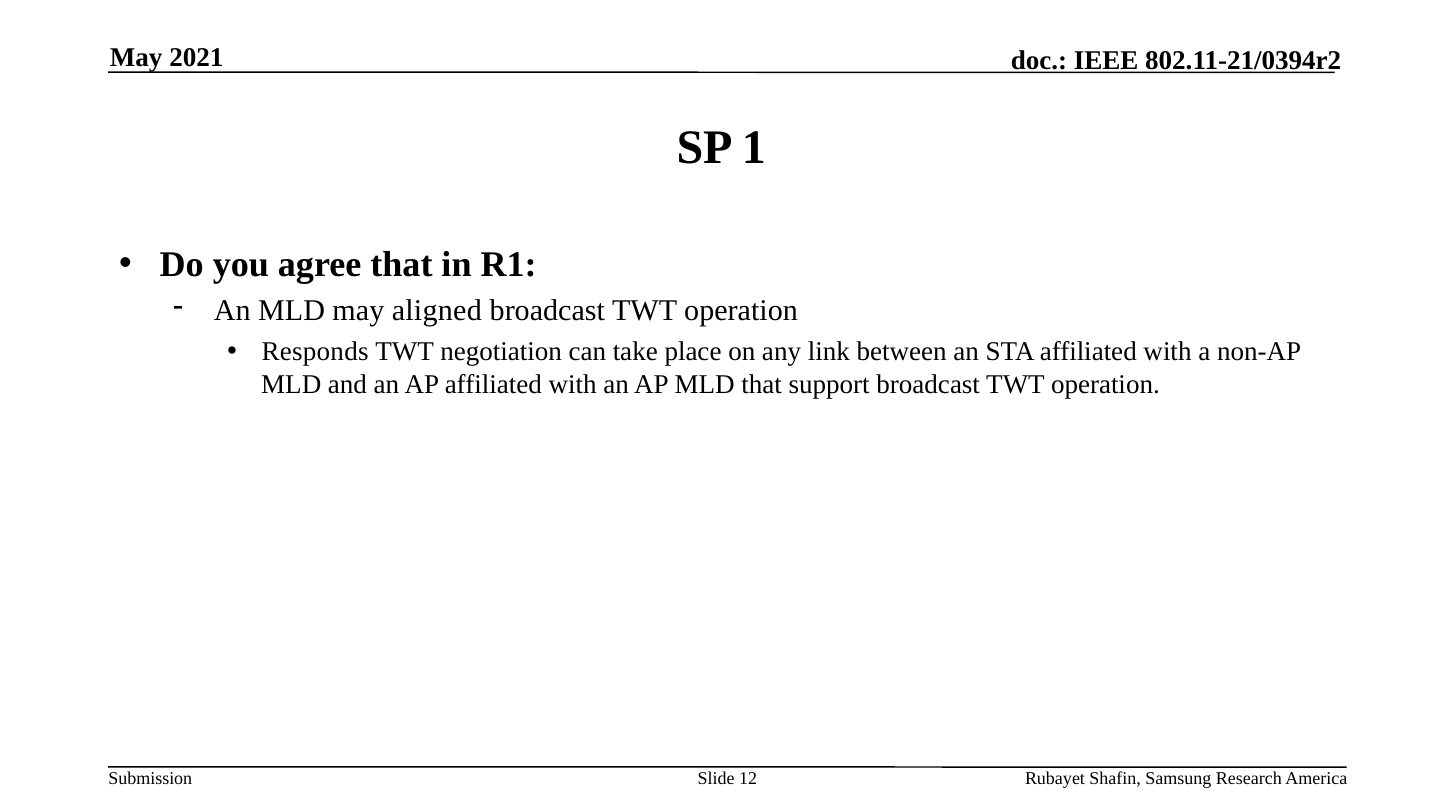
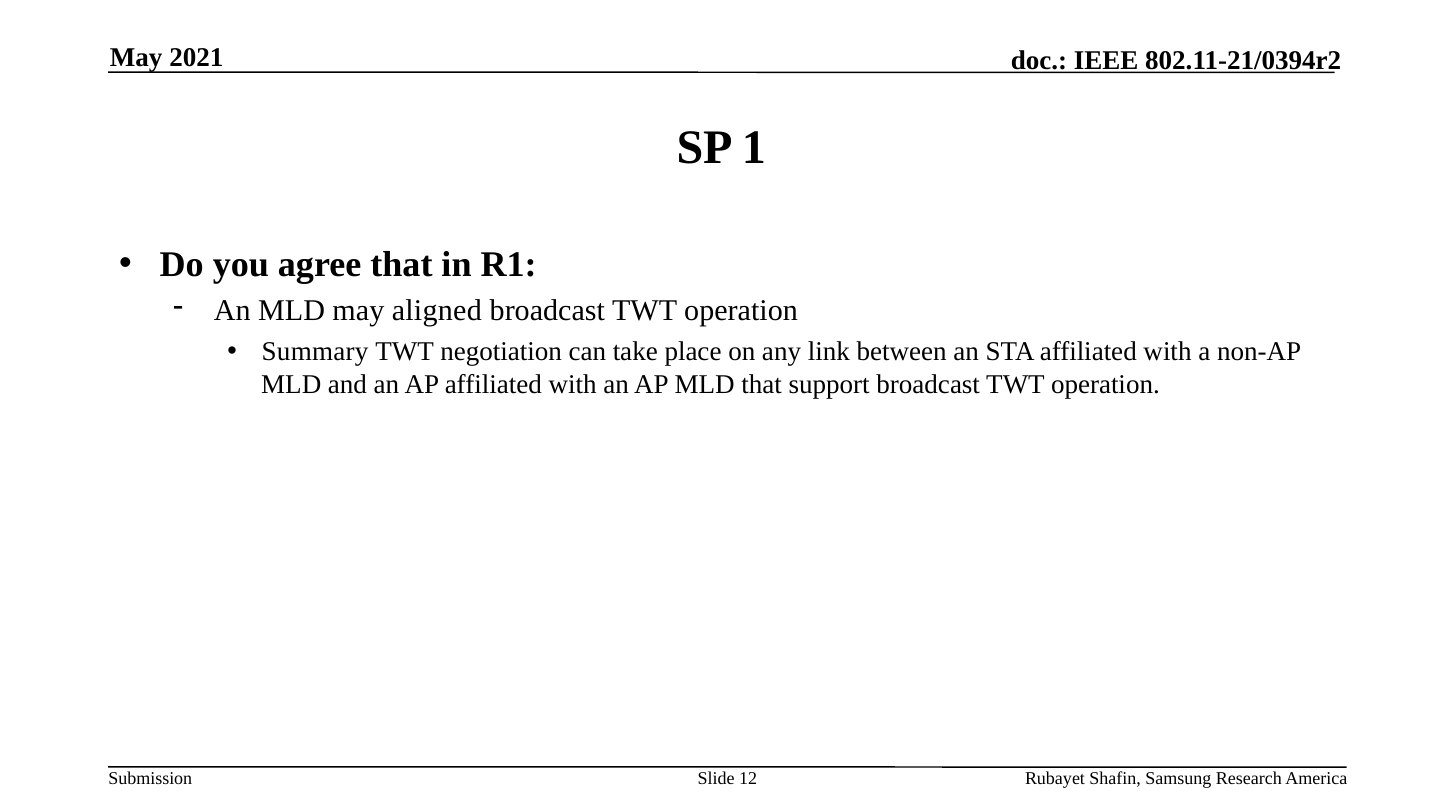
Responds: Responds -> Summary
